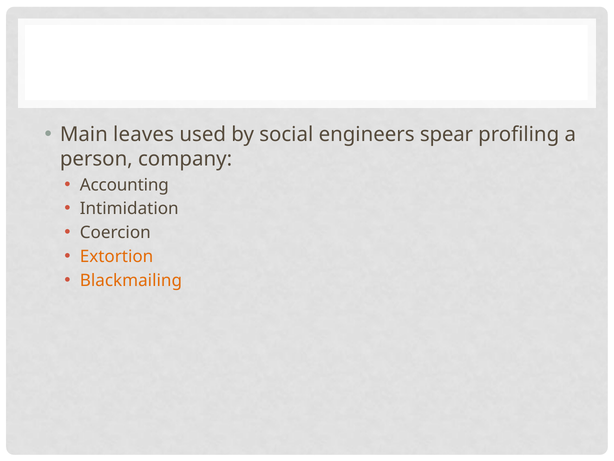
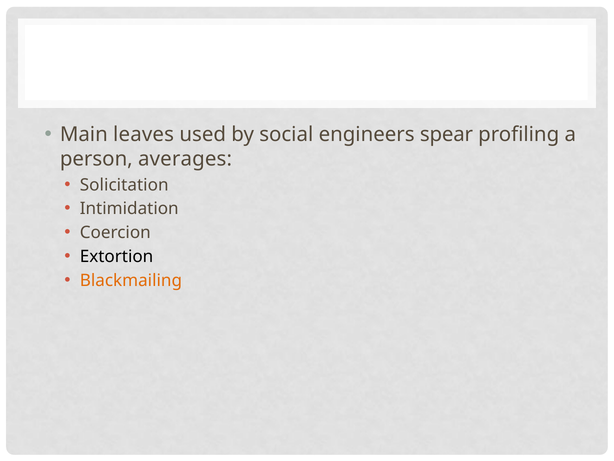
company: company -> averages
Accounting: Accounting -> Solicitation
Extortion colour: orange -> black
